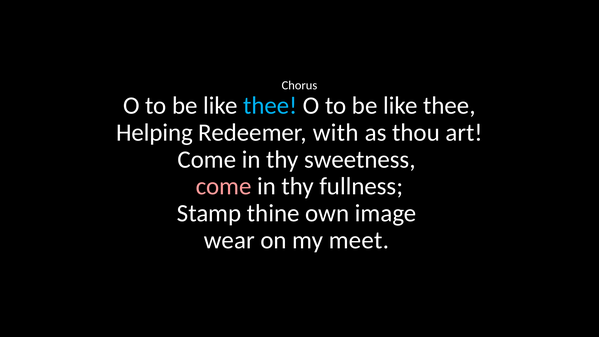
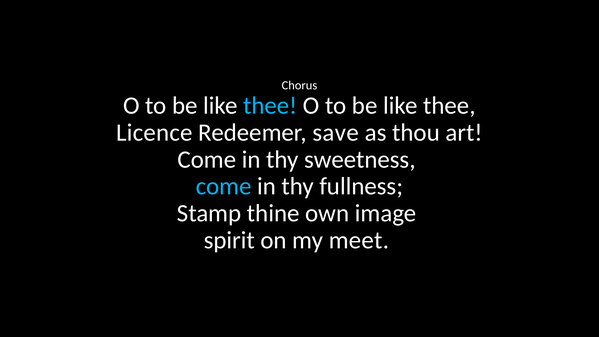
Helping: Helping -> Licence
with: with -> save
come at (224, 186) colour: pink -> light blue
wear: wear -> spirit
